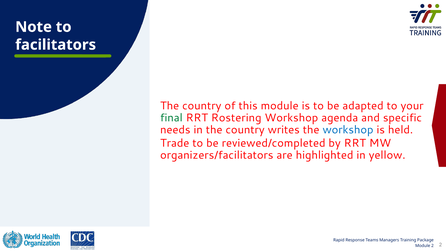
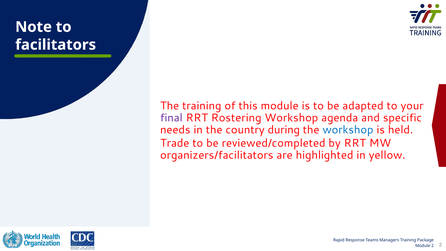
country at (202, 106): country -> training
final colour: green -> purple
writes: writes -> during
